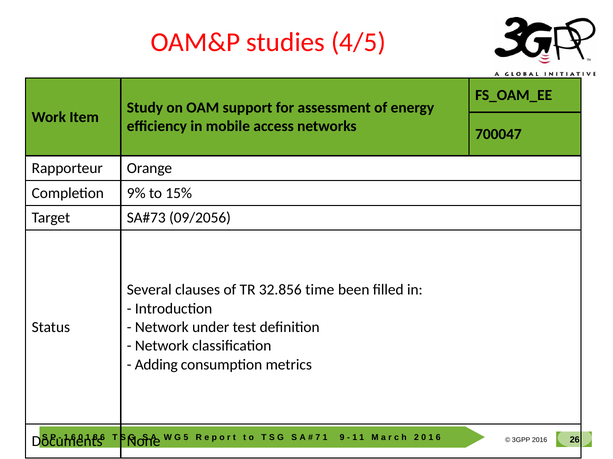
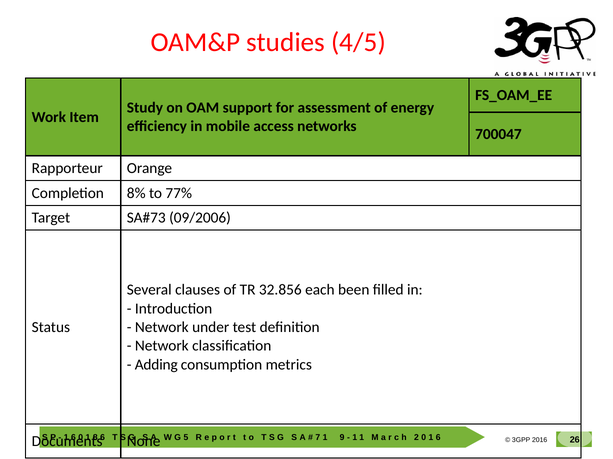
9%: 9% -> 8%
15%: 15% -> 77%
09/2056: 09/2056 -> 09/2006
time: time -> each
